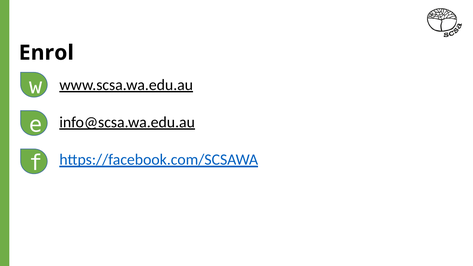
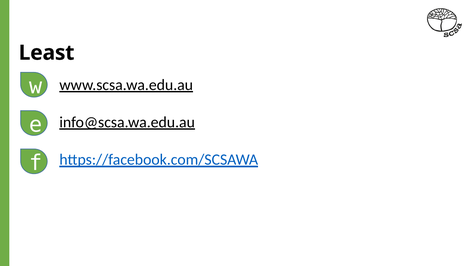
Enrol: Enrol -> Least
